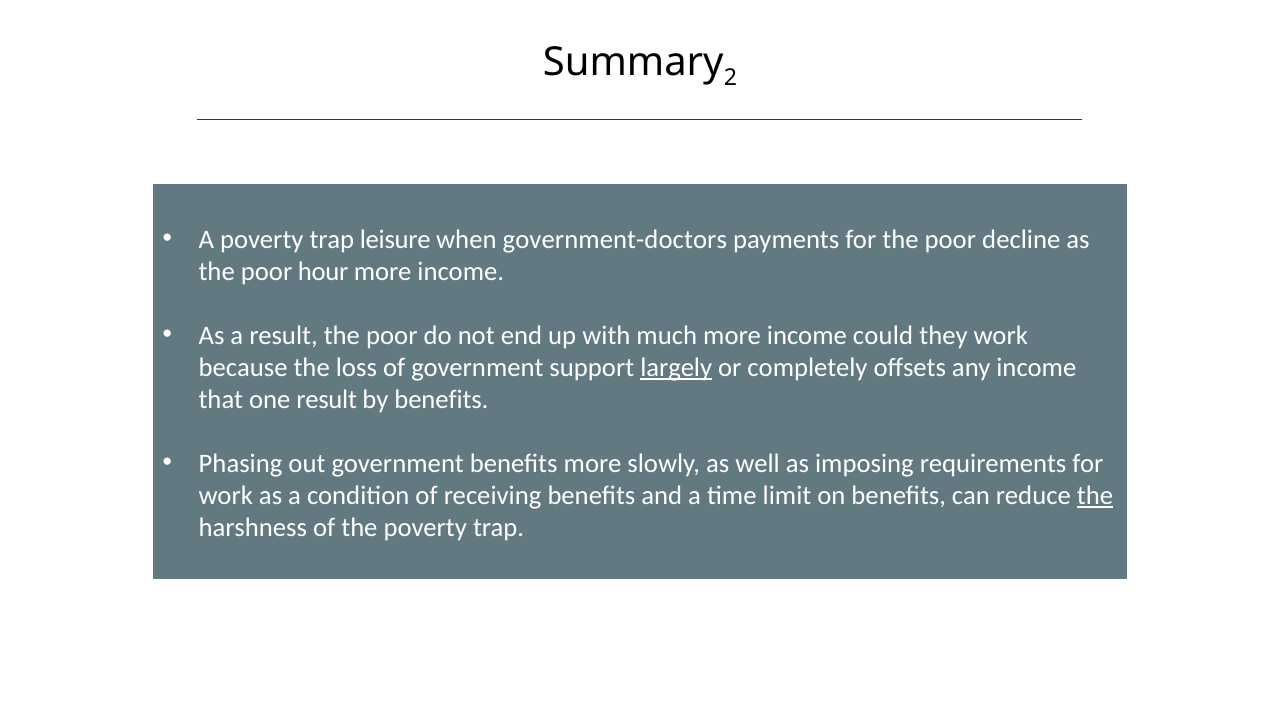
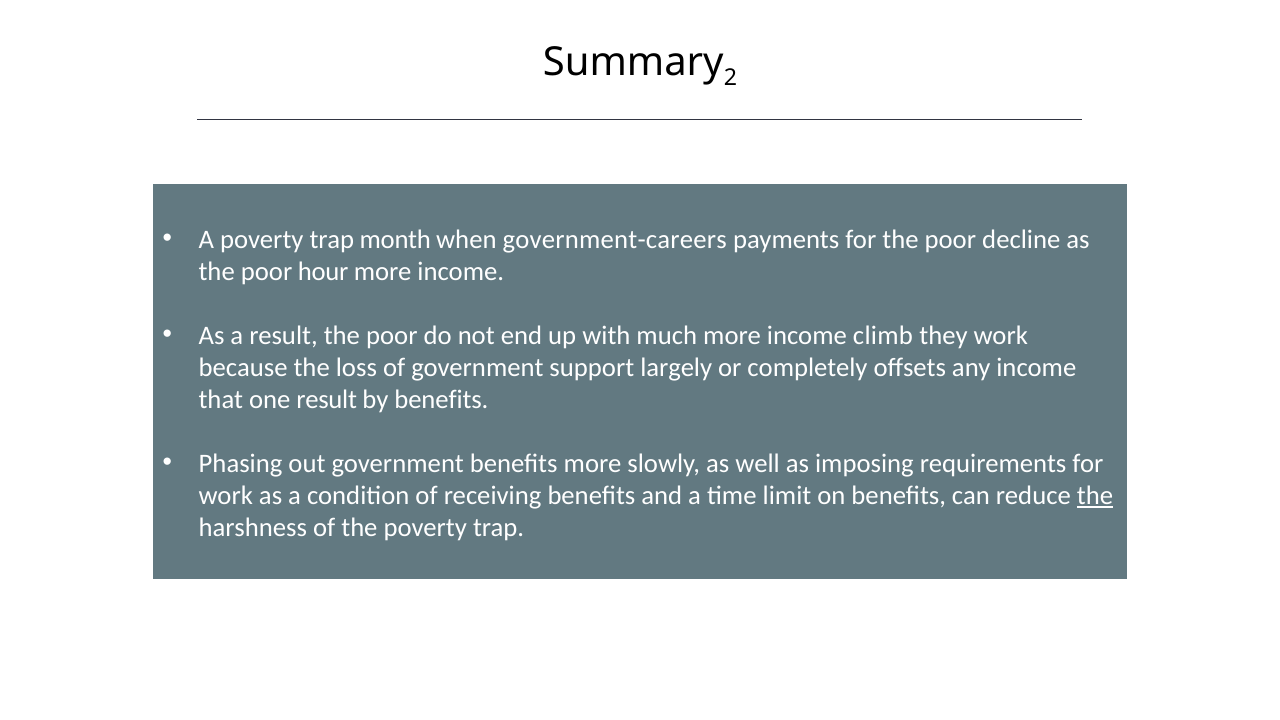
leisure: leisure -> month
government-doctors: government-doctors -> government-careers
could: could -> climb
largely underline: present -> none
